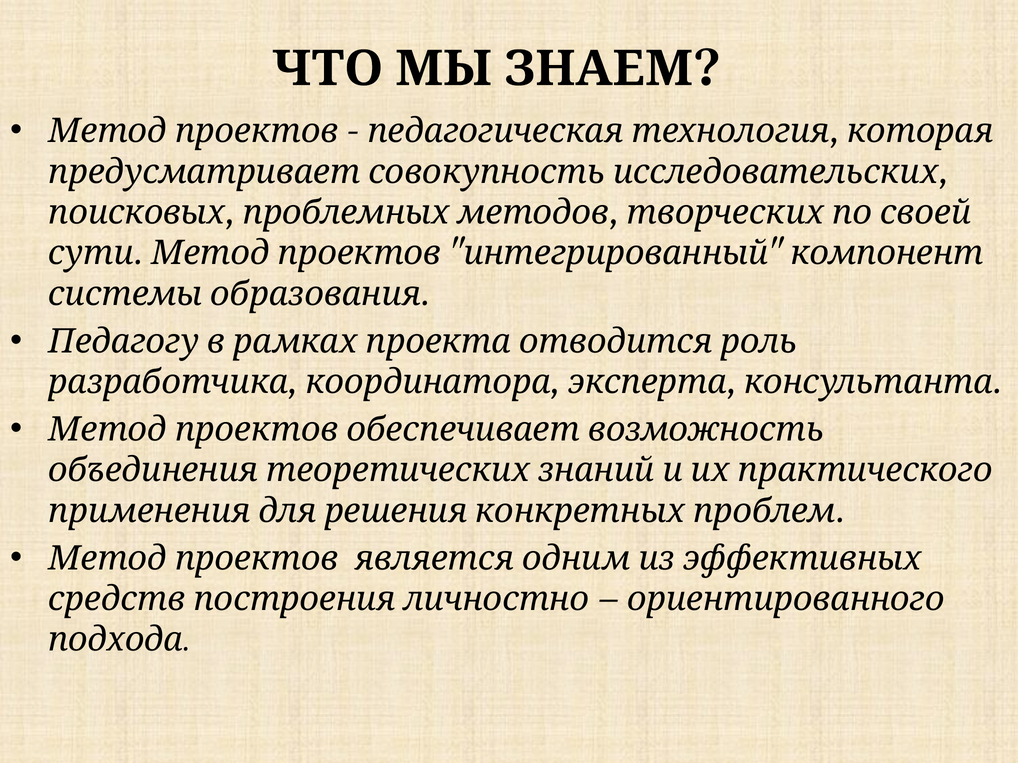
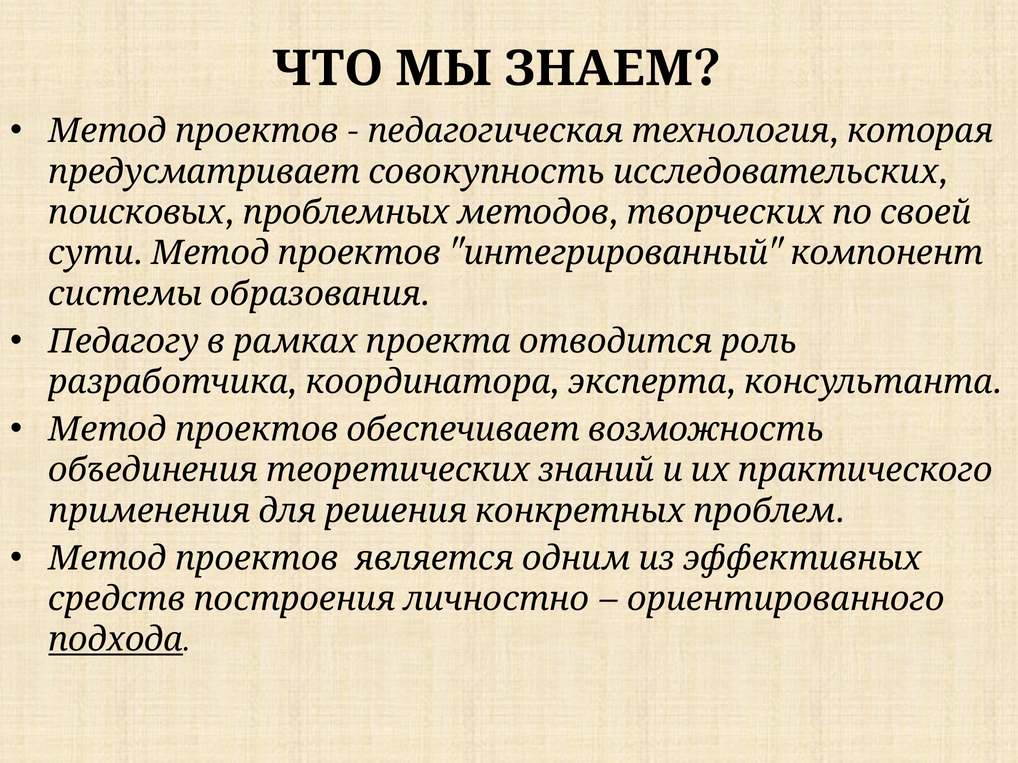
подхода underline: none -> present
